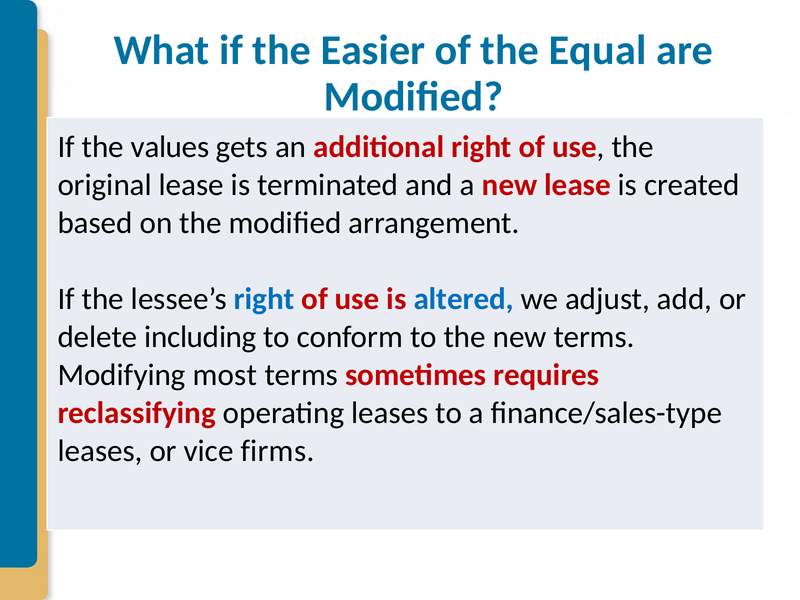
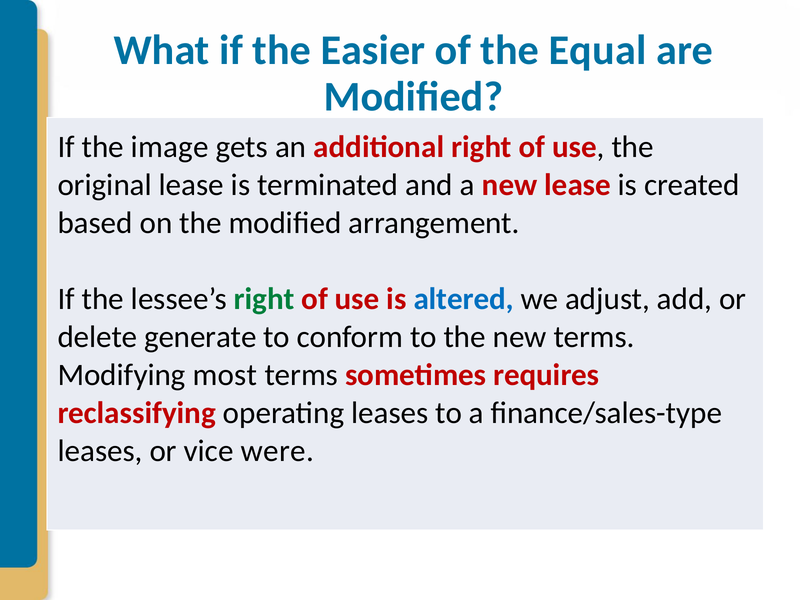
values: values -> image
right at (264, 299) colour: blue -> green
including: including -> generate
firms: firms -> were
